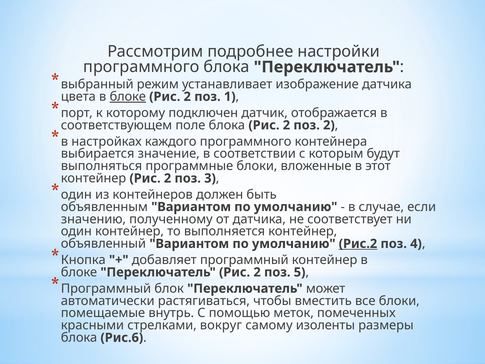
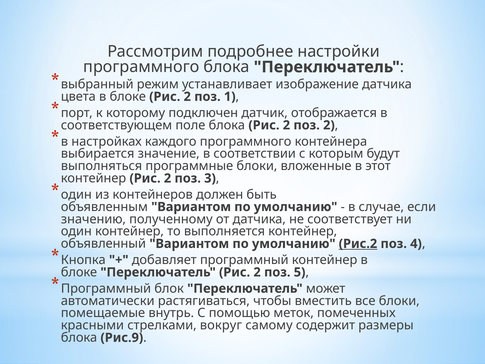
блоке at (128, 97) underline: present -> none
изоленты: изоленты -> содержит
Рис.6: Рис.6 -> Рис.9
